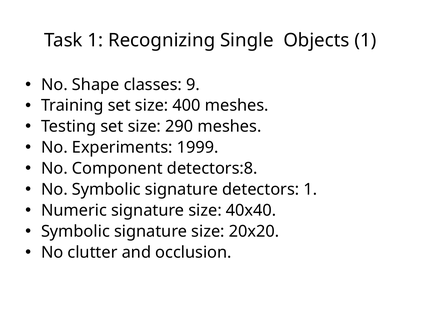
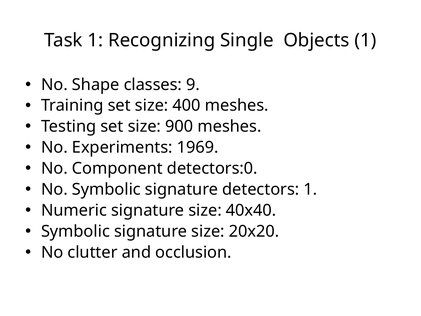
290: 290 -> 900
1999: 1999 -> 1969
detectors:8: detectors:8 -> detectors:0
